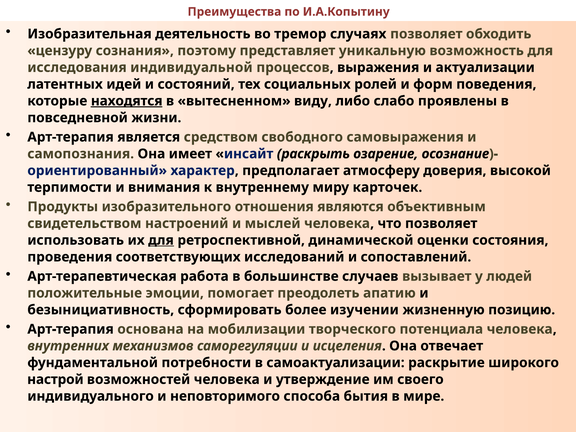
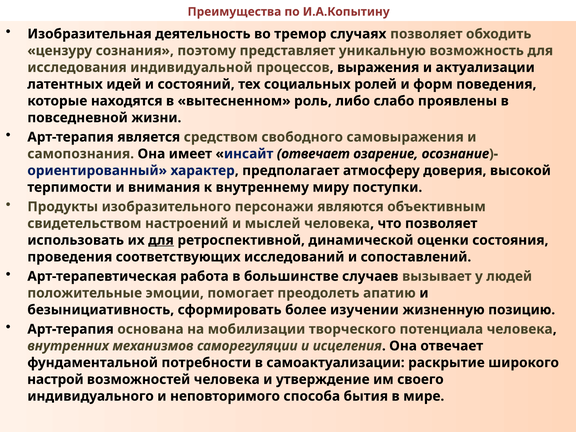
находятся underline: present -> none
виду: виду -> роль
инсайт раскрыть: раскрыть -> отвечает
карточек: карточек -> поступки
отношения: отношения -> персонажи
